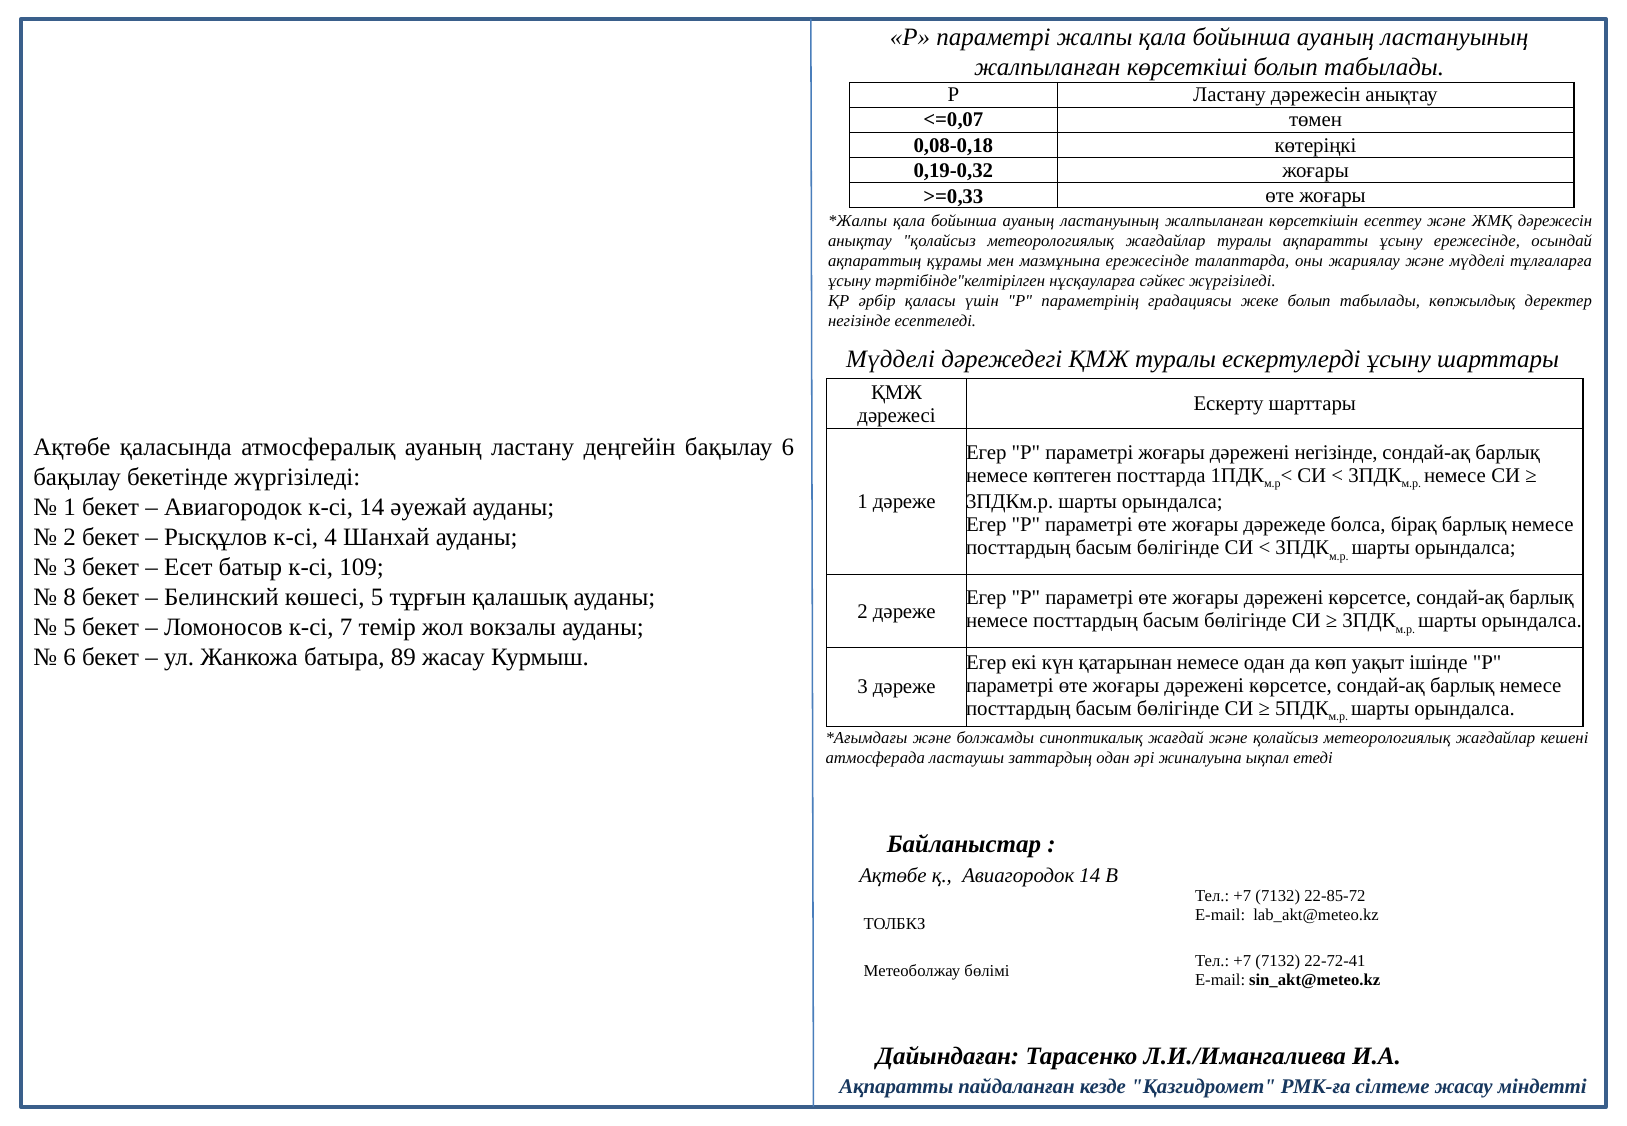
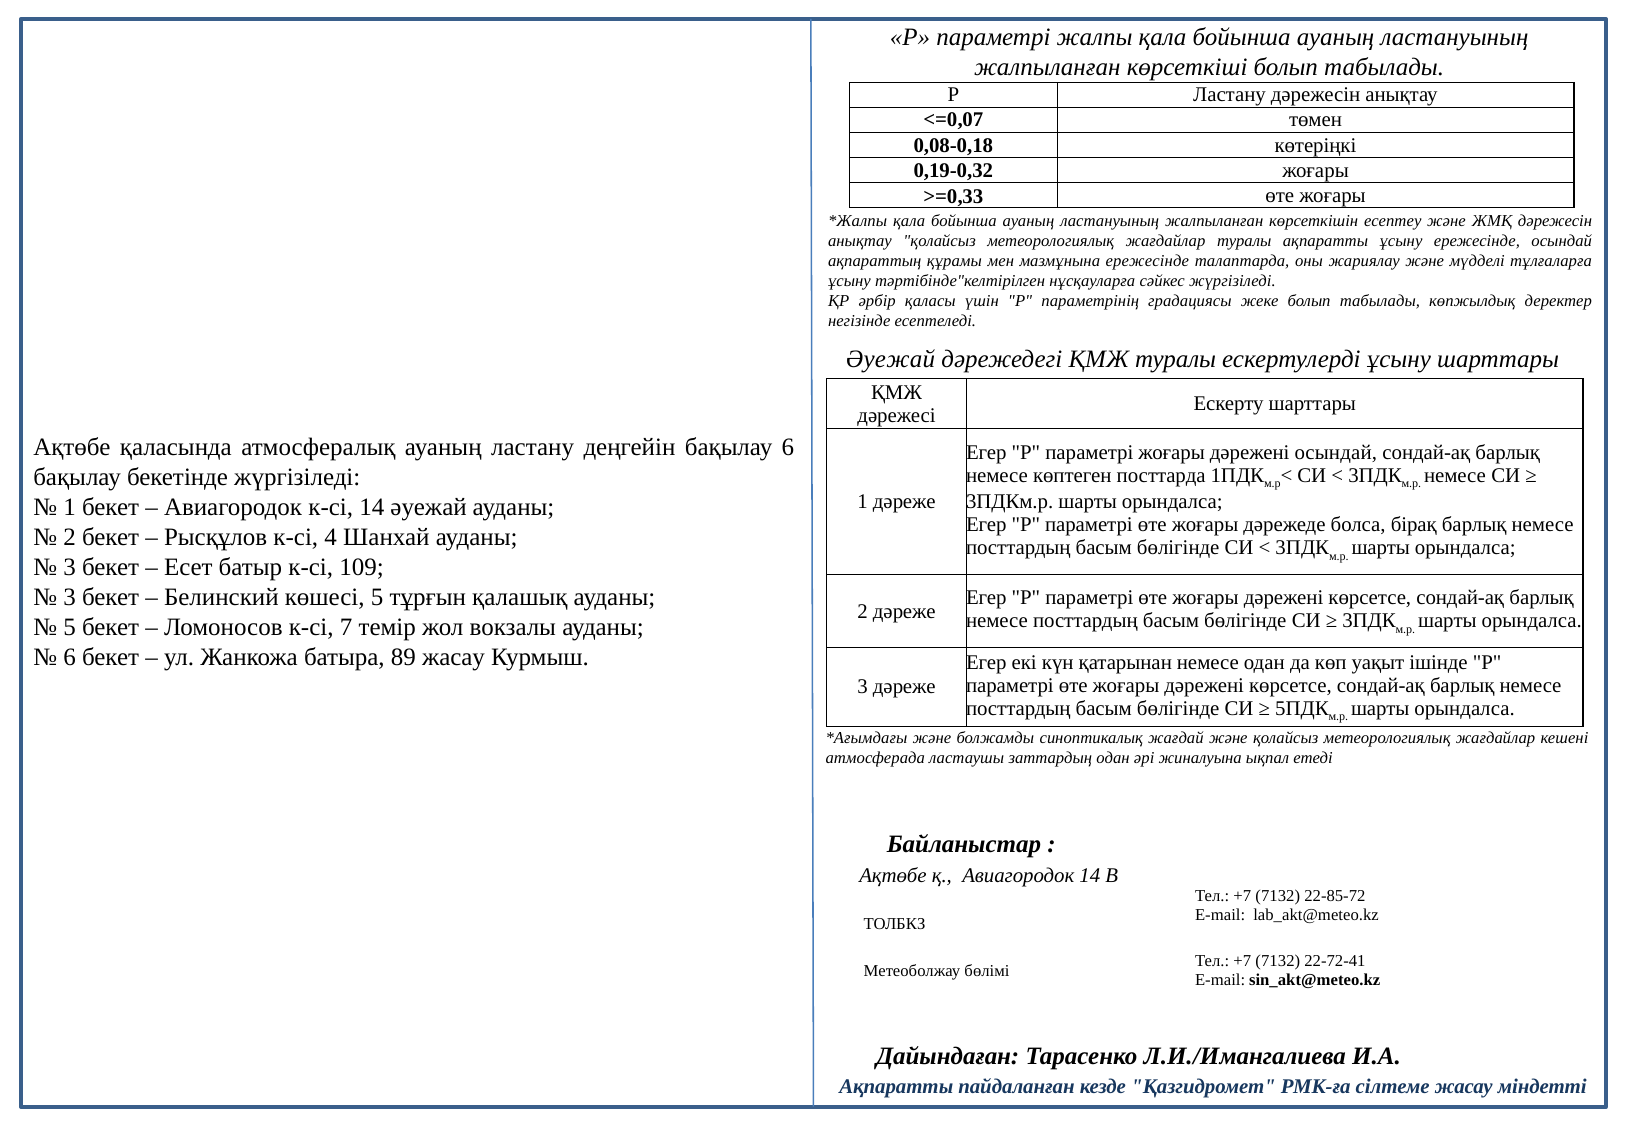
Мүдделі at (891, 359): Мүдделі -> Әуежай
дәрежені негізінде: негізінде -> осындай
8 at (70, 597): 8 -> 3
